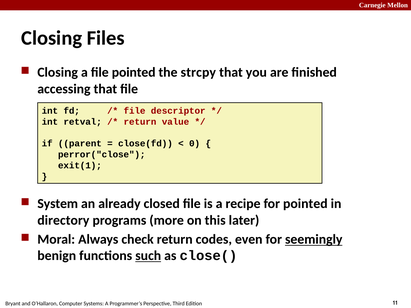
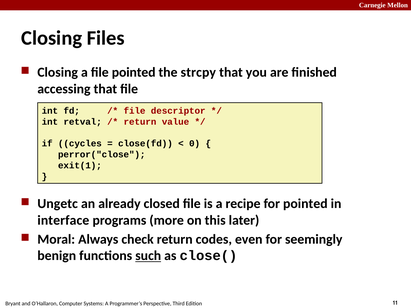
parent: parent -> cycles
System: System -> Ungetc
directory: directory -> interface
seemingly underline: present -> none
